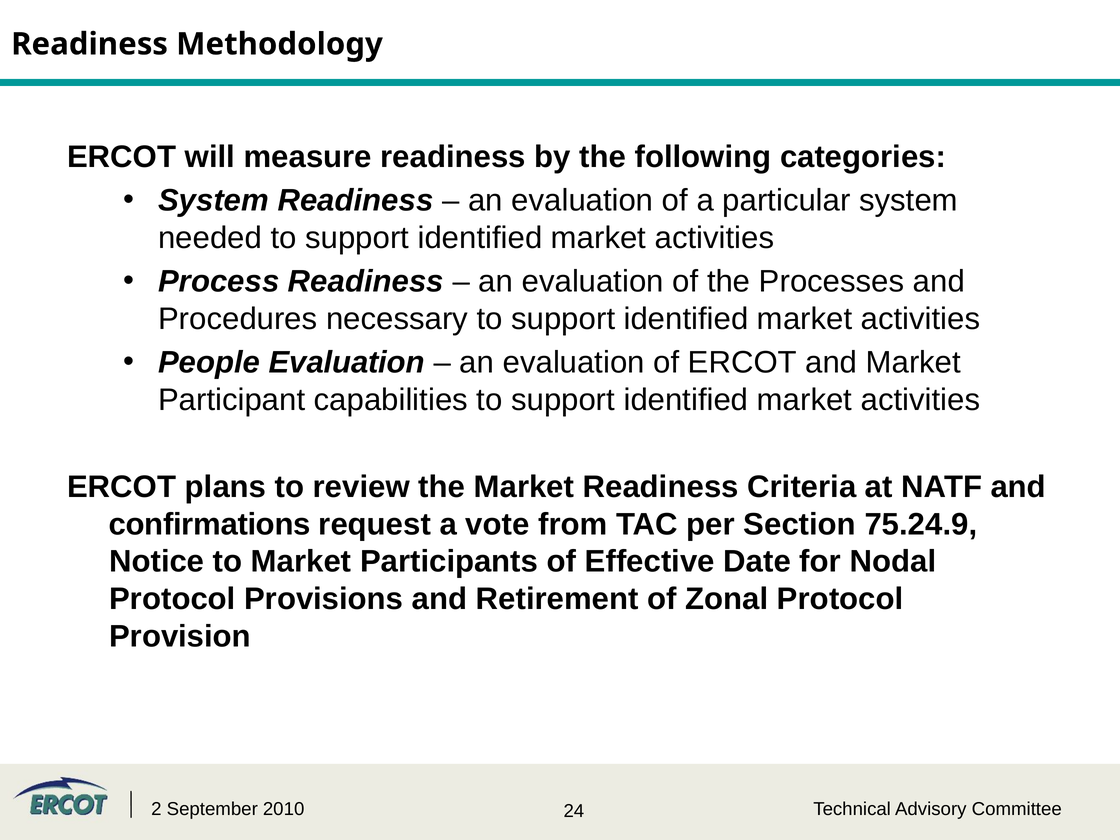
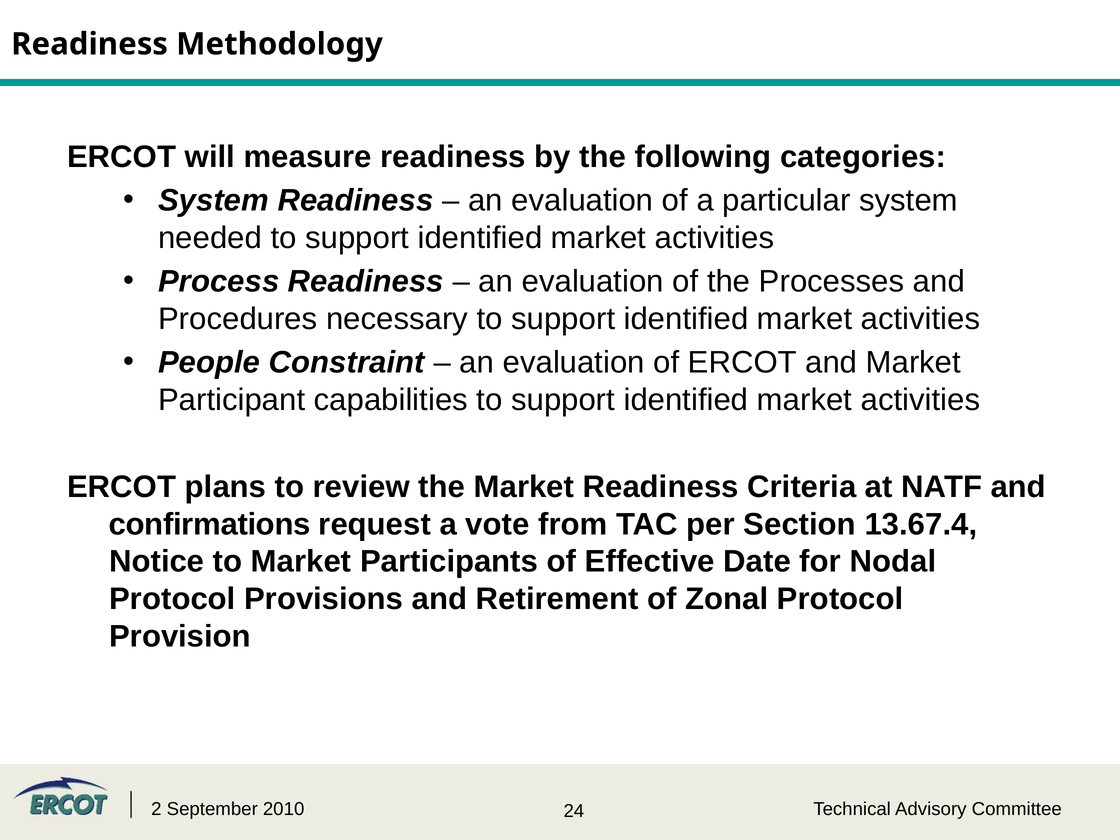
People Evaluation: Evaluation -> Constraint
75.24.9: 75.24.9 -> 13.67.4
